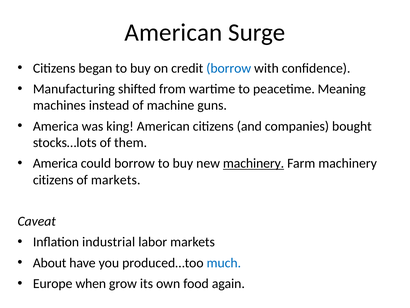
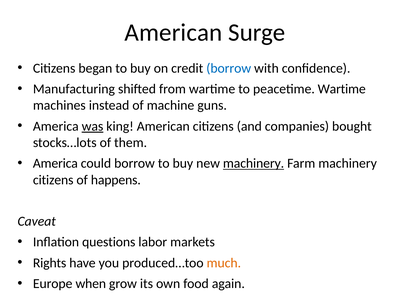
peacetime Meaning: Meaning -> Wartime
was underline: none -> present
of markets: markets -> happens
industrial: industrial -> questions
About: About -> Rights
much colour: blue -> orange
